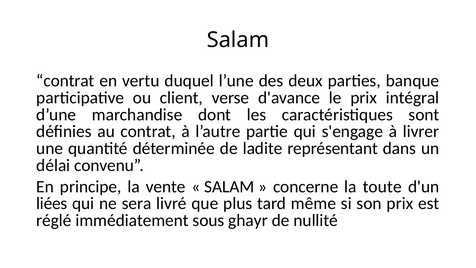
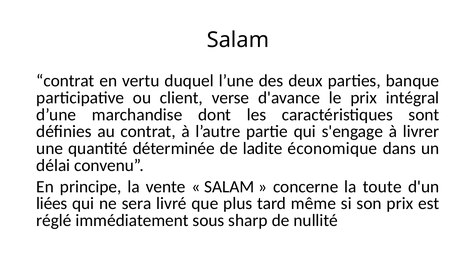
représentant: représentant -> économique
ghayr: ghayr -> sharp
